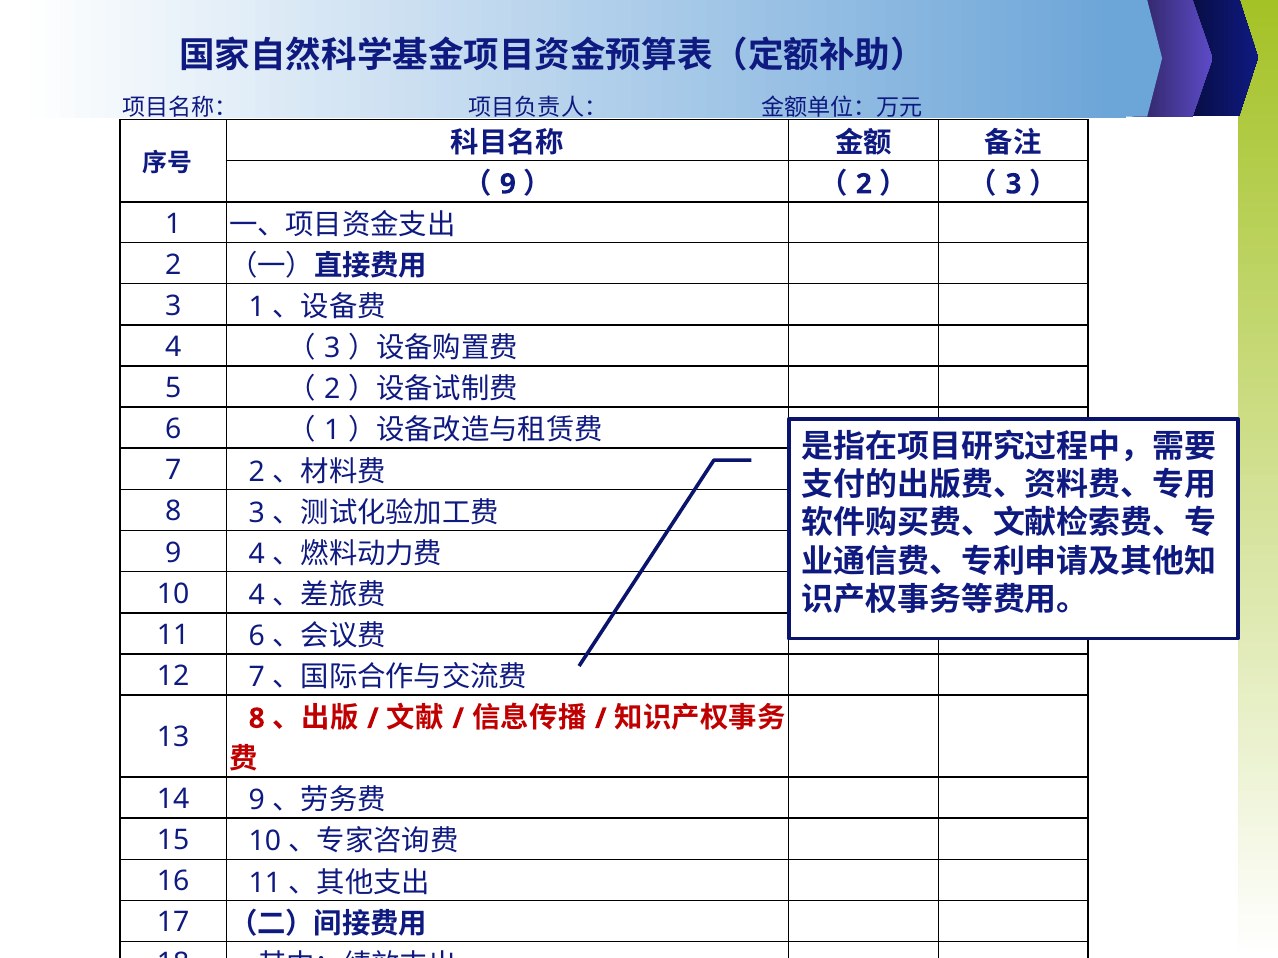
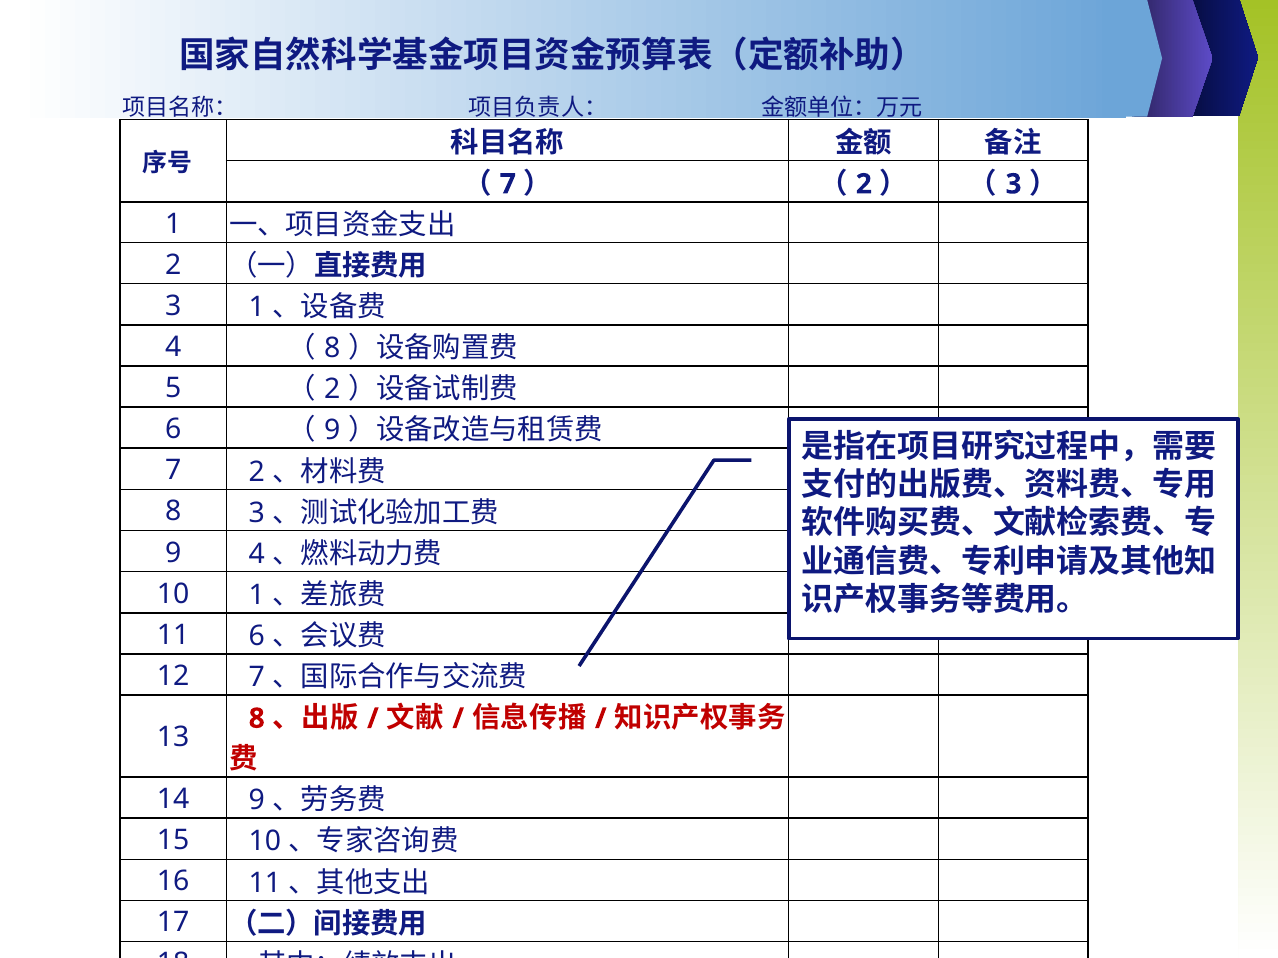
9 at (508, 184): 9 -> 7
3 at (332, 348): 3 -> 8
1 at (332, 431): 1 -> 9
10 4: 4 -> 1
